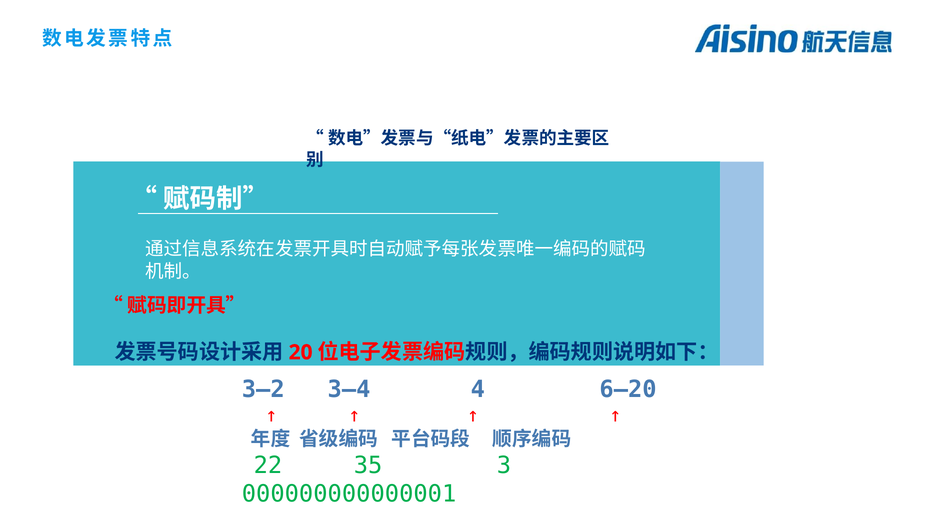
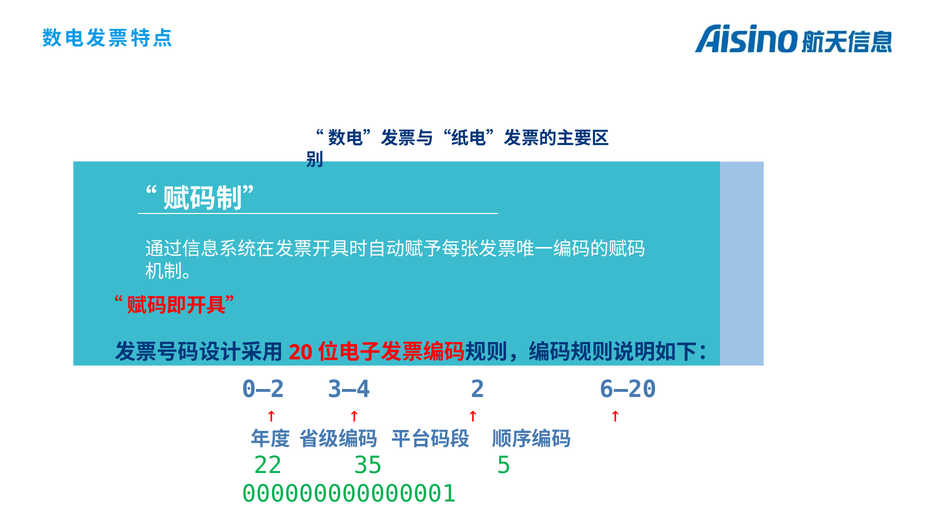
3—2: 3—2 -> 0—2
4: 4 -> 2
3: 3 -> 5
